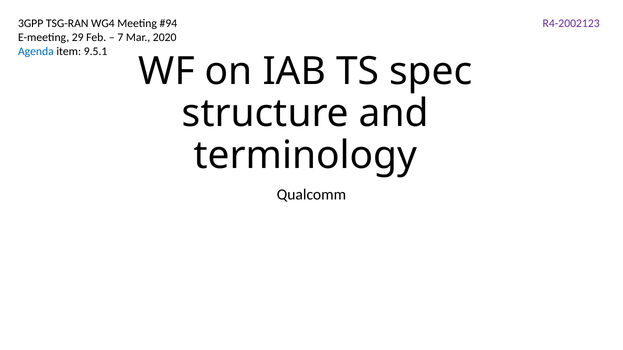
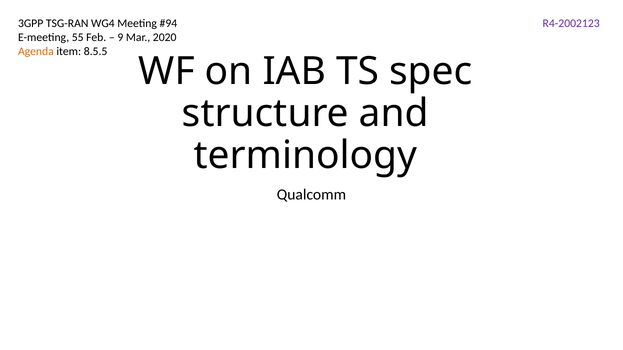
29: 29 -> 55
7: 7 -> 9
Agenda colour: blue -> orange
9.5.1: 9.5.1 -> 8.5.5
